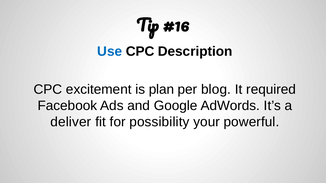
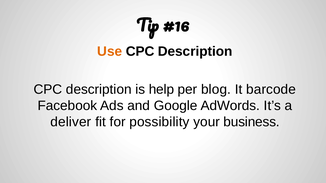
Use colour: blue -> orange
excitement at (99, 89): excitement -> description
plan: plan -> help
required: required -> barcode
powerful: powerful -> business
